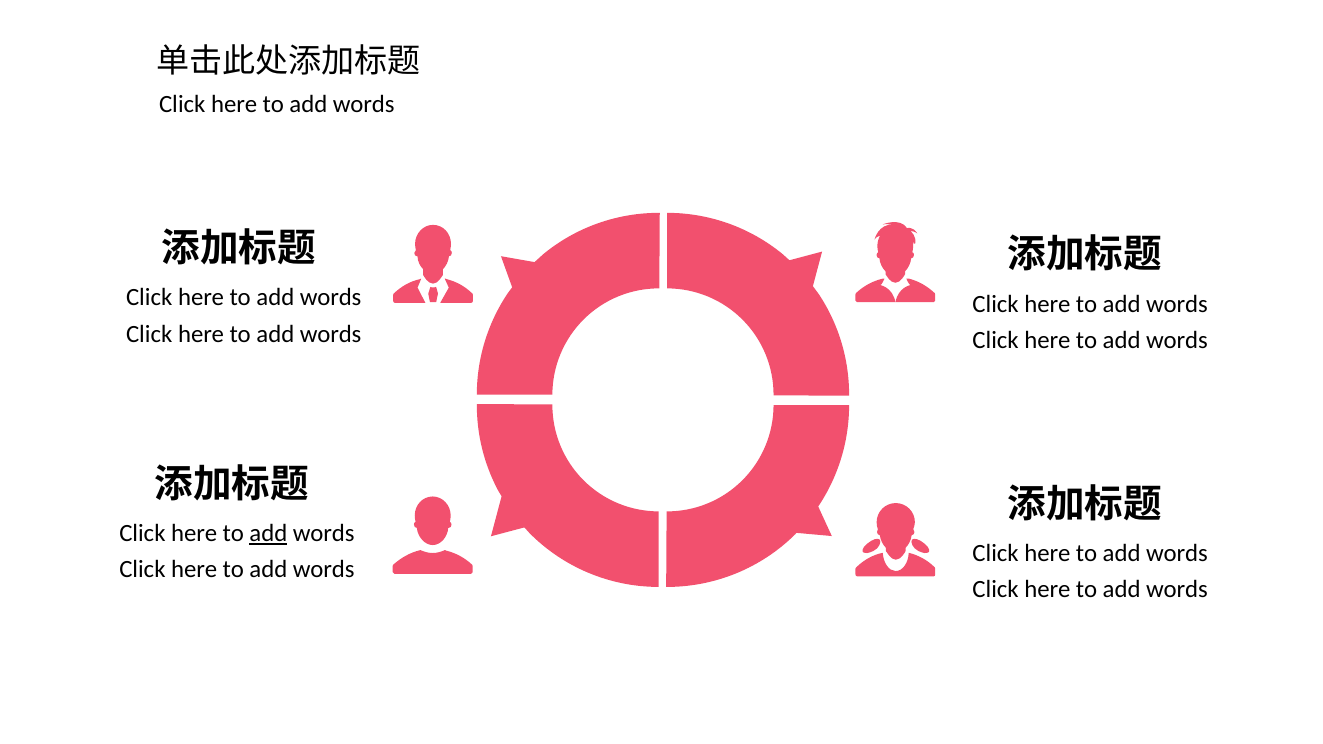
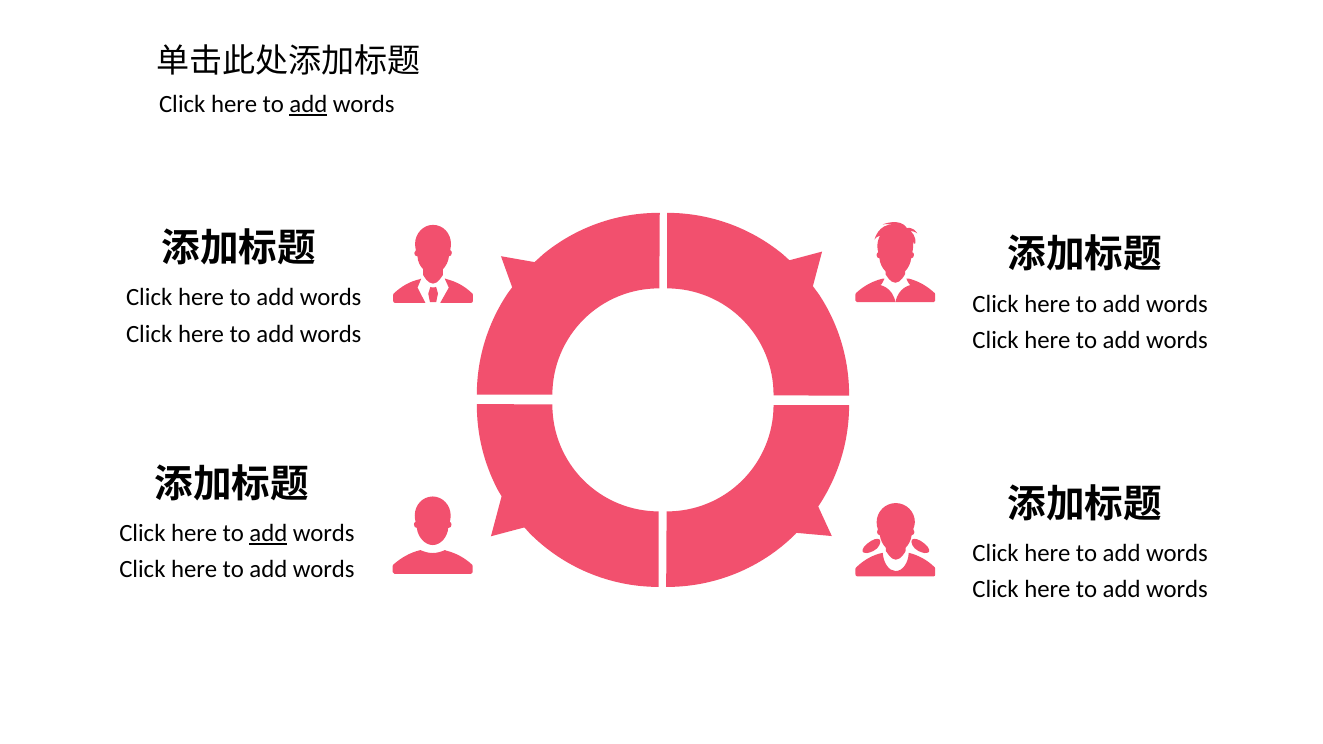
add at (308, 104) underline: none -> present
